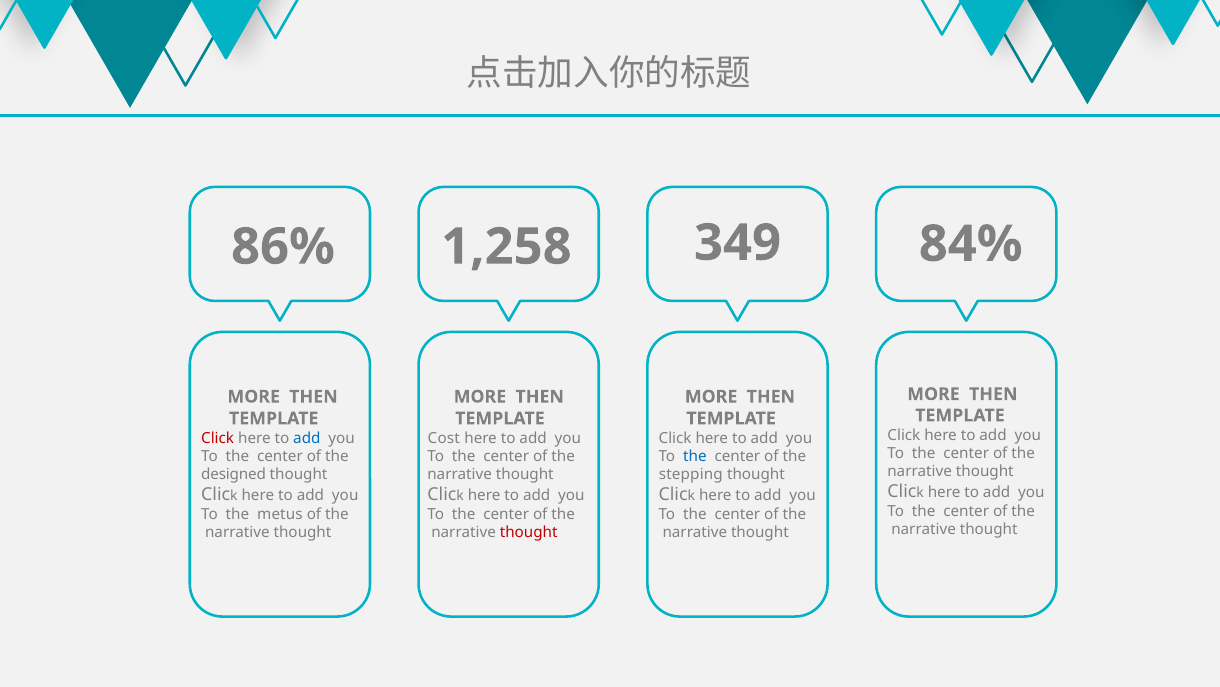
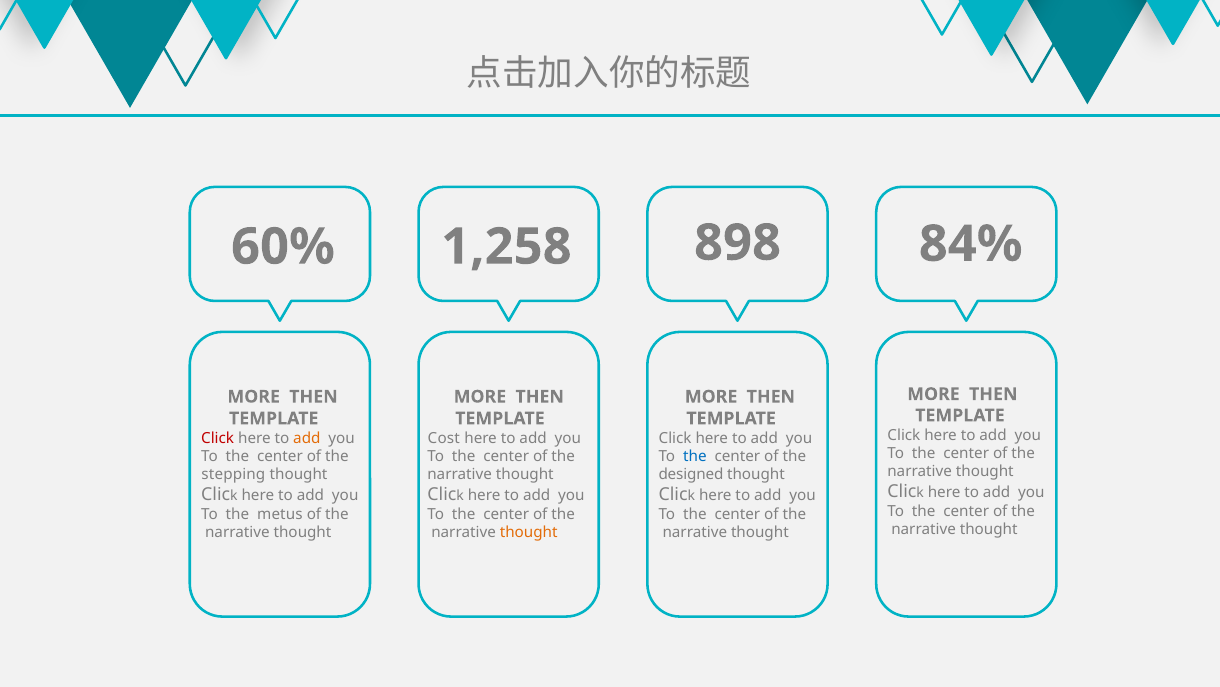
86%: 86% -> 60%
349: 349 -> 898
add at (307, 438) colour: blue -> orange
designed: designed -> stepping
stepping: stepping -> designed
thought at (529, 532) colour: red -> orange
